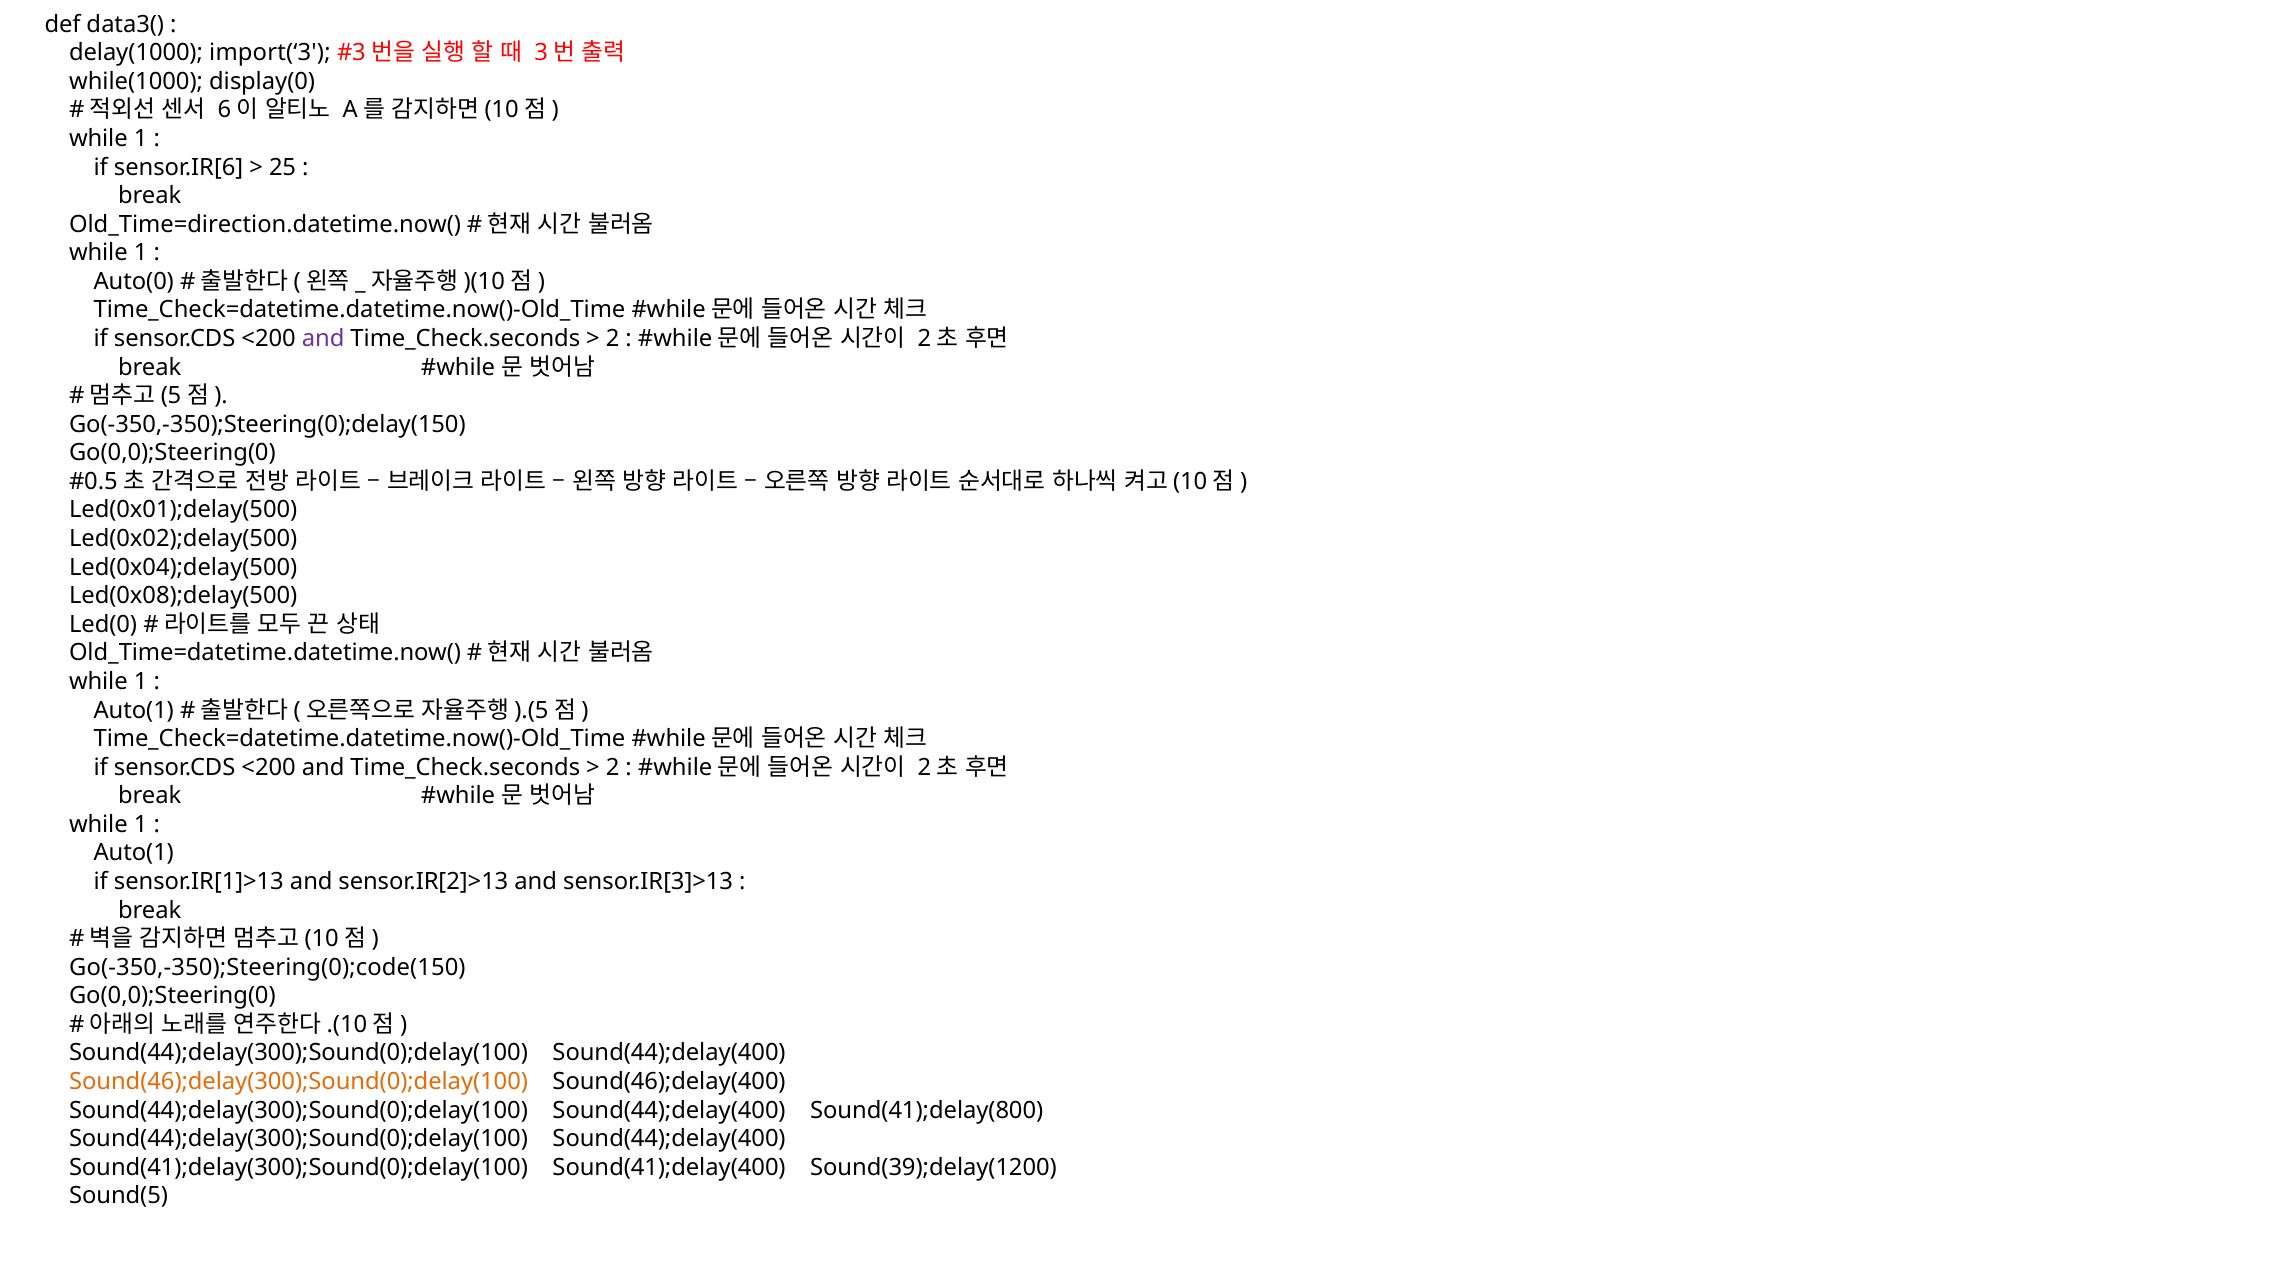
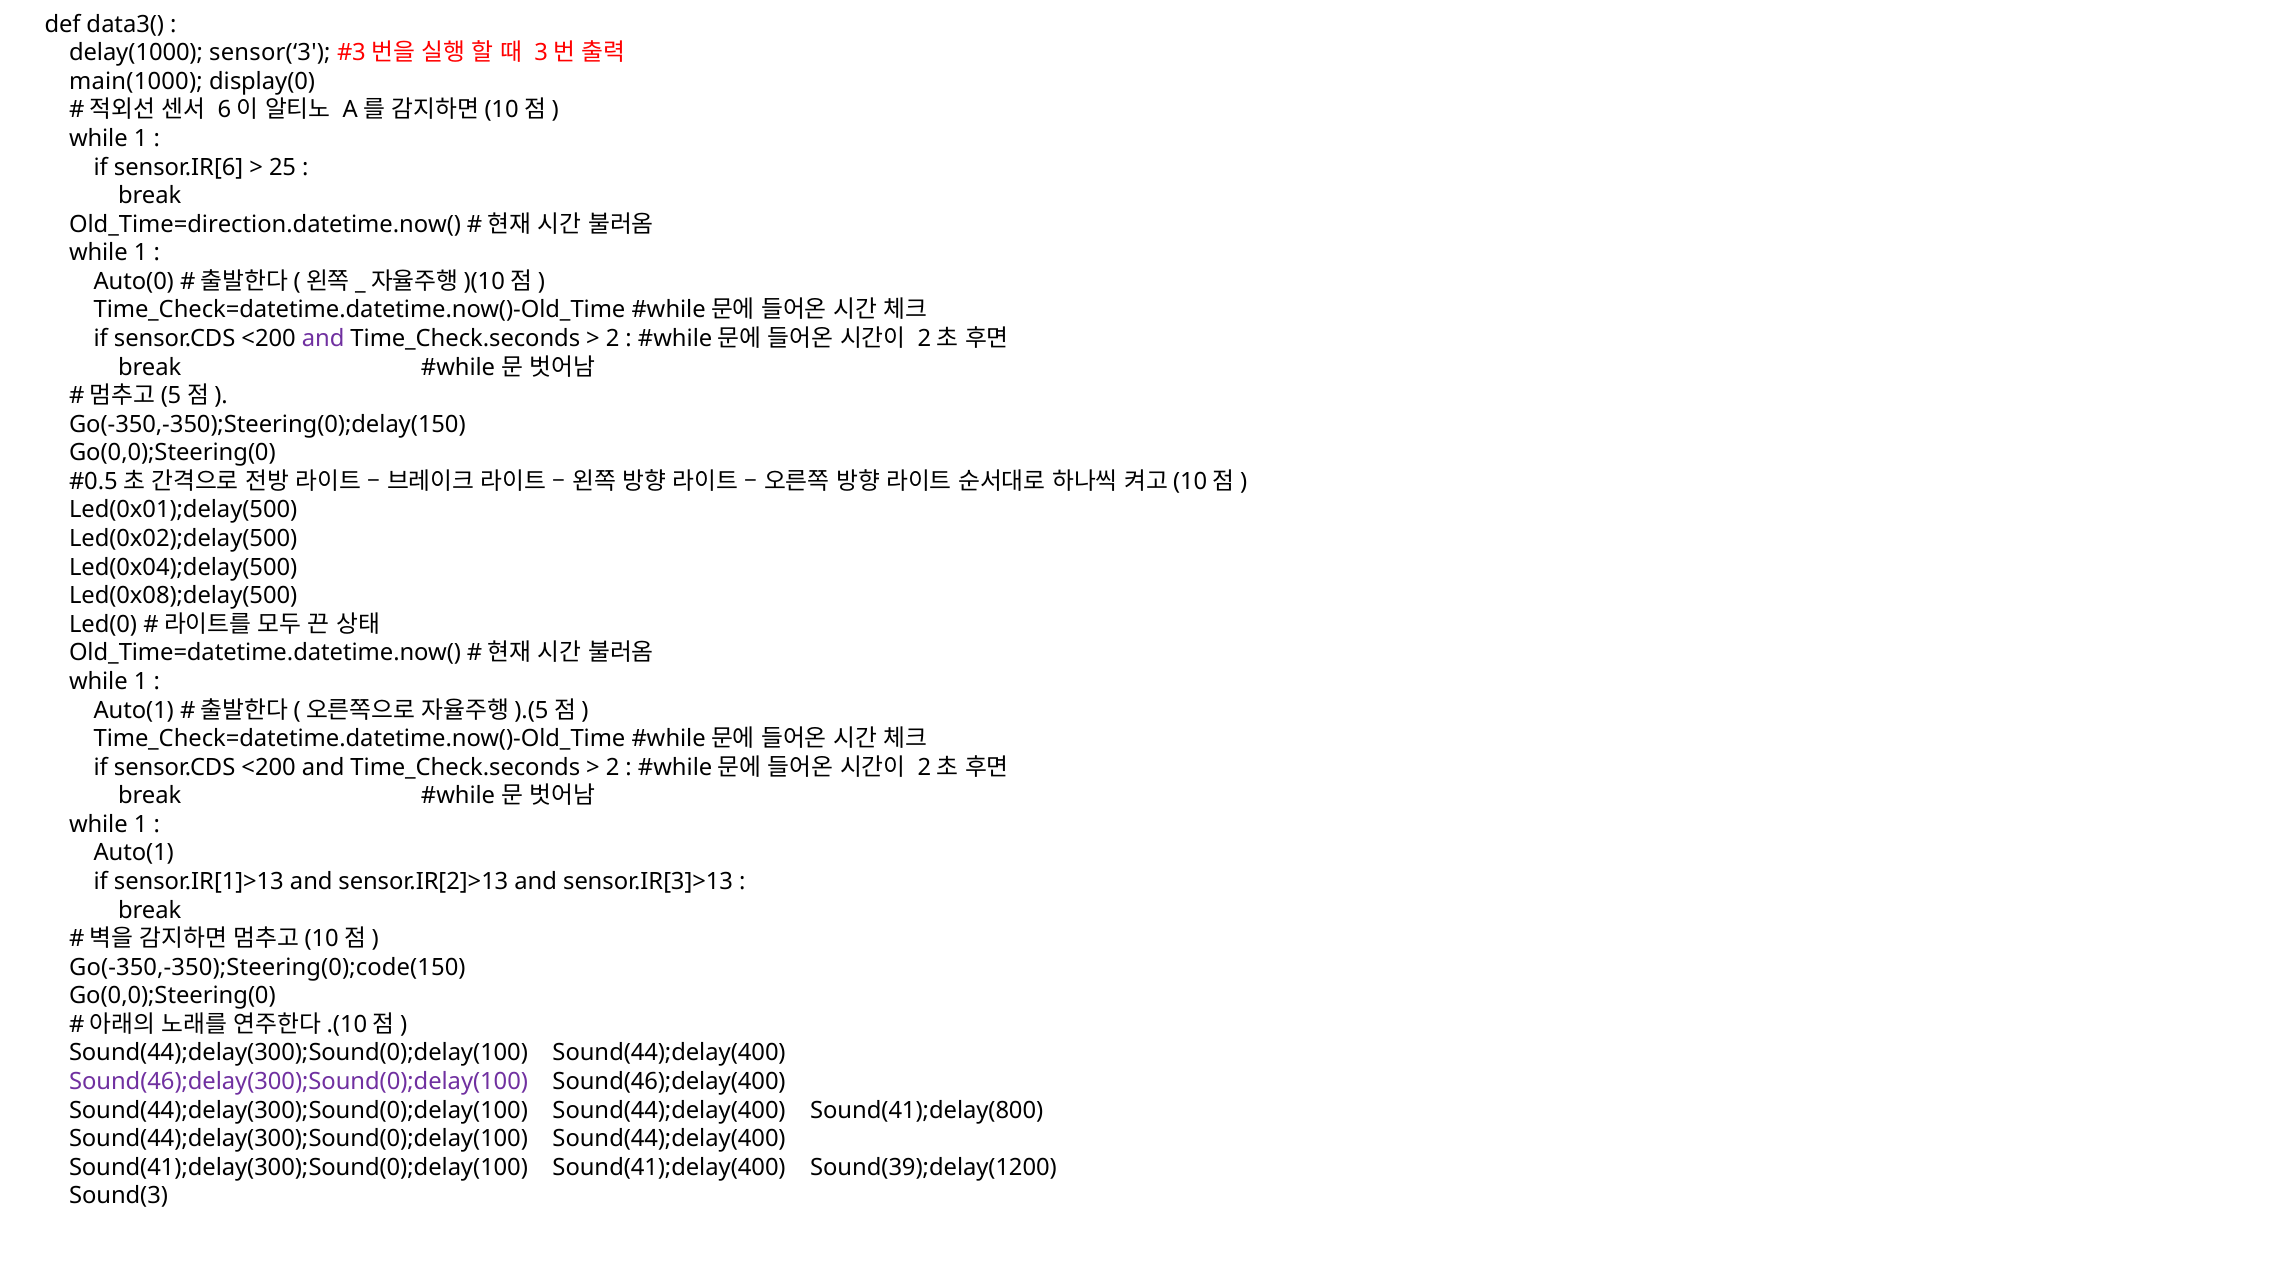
import(‘3: import(‘3 -> sensor(‘3
while(1000: while(1000 -> main(1000
Sound(46);delay(300);Sound(0);delay(100 colour: orange -> purple
Sound(5: Sound(5 -> Sound(3
